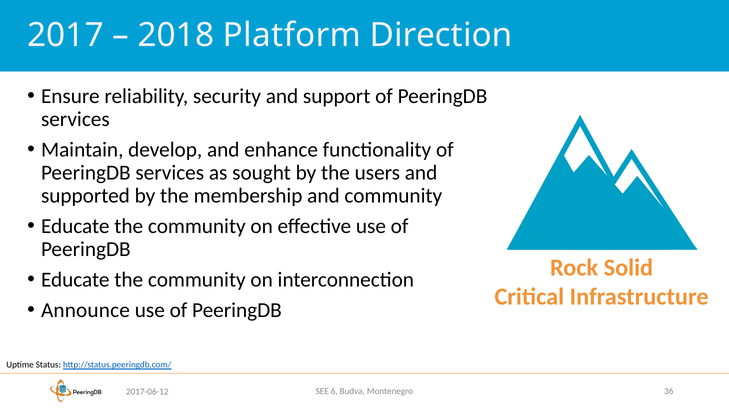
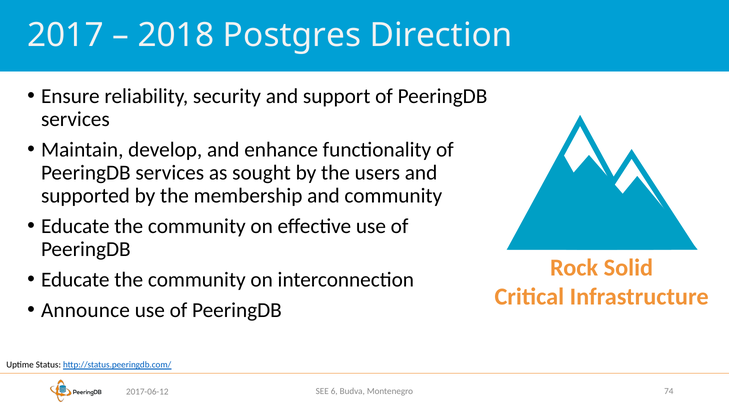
Platform: Platform -> Postgres
36: 36 -> 74
